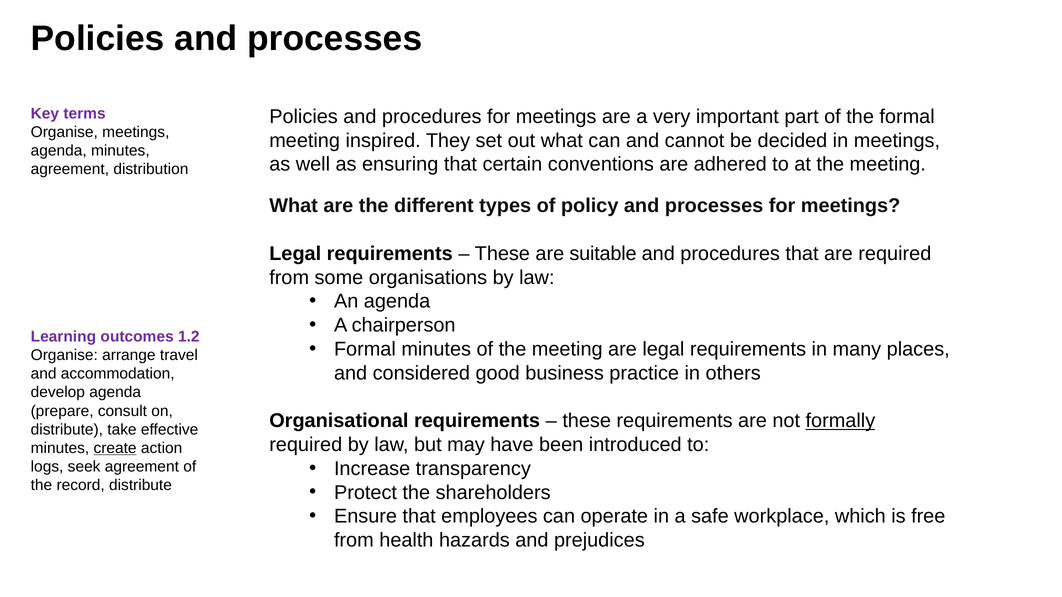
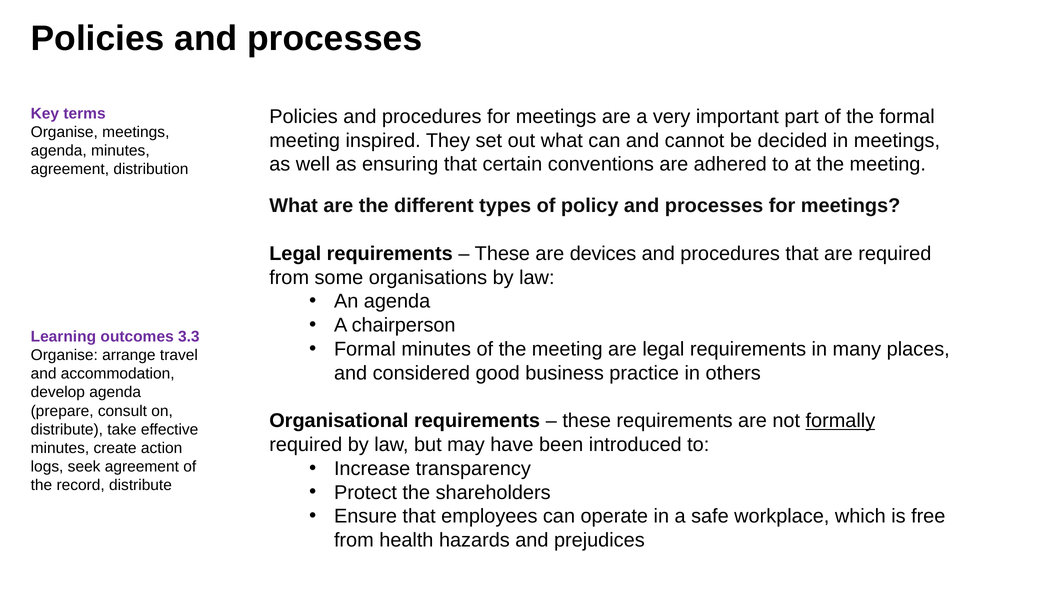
suitable: suitable -> devices
1.2: 1.2 -> 3.3
create underline: present -> none
